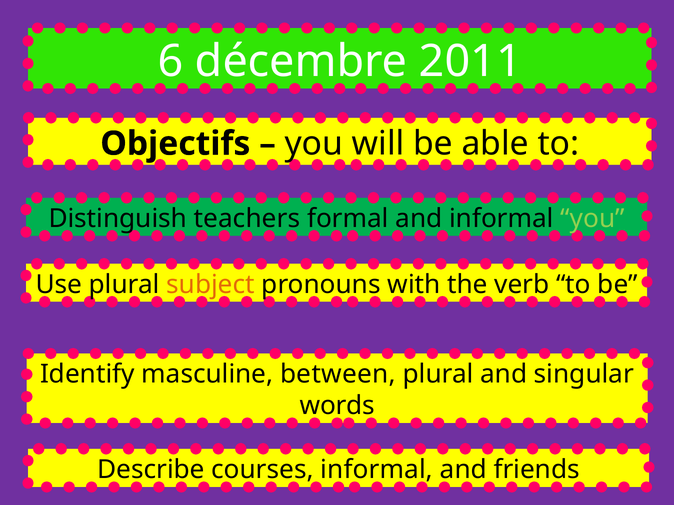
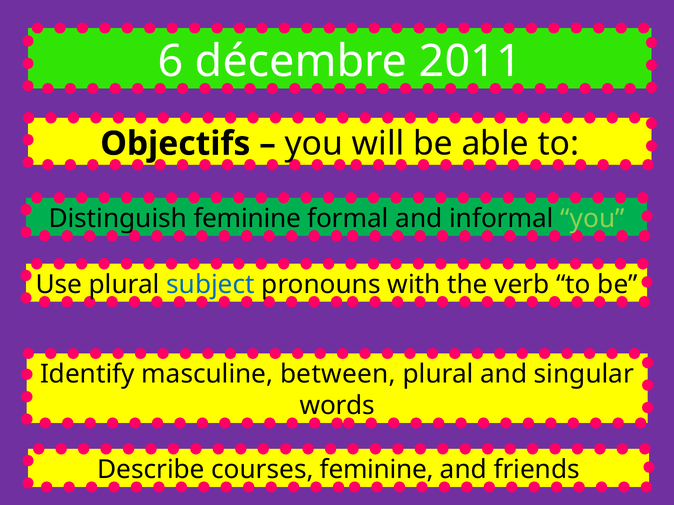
Distinguish teachers: teachers -> feminine
subject colour: orange -> blue
courses informal: informal -> feminine
